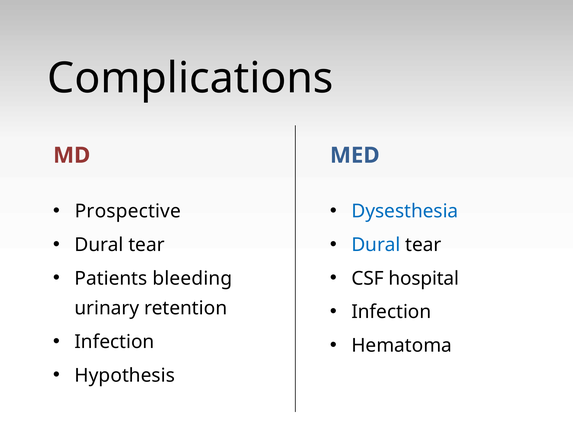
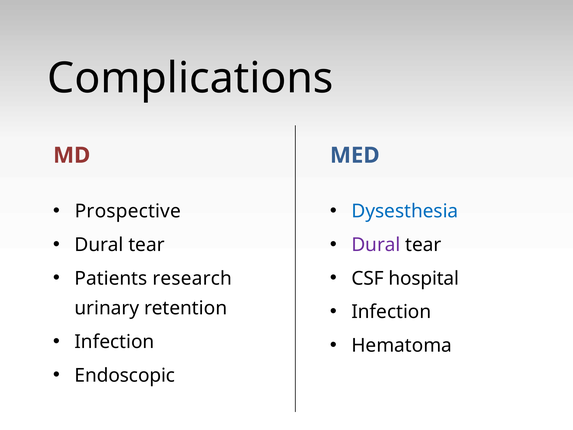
Dural at (376, 245) colour: blue -> purple
bleeding: bleeding -> research
Hypothesis: Hypothesis -> Endoscopic
